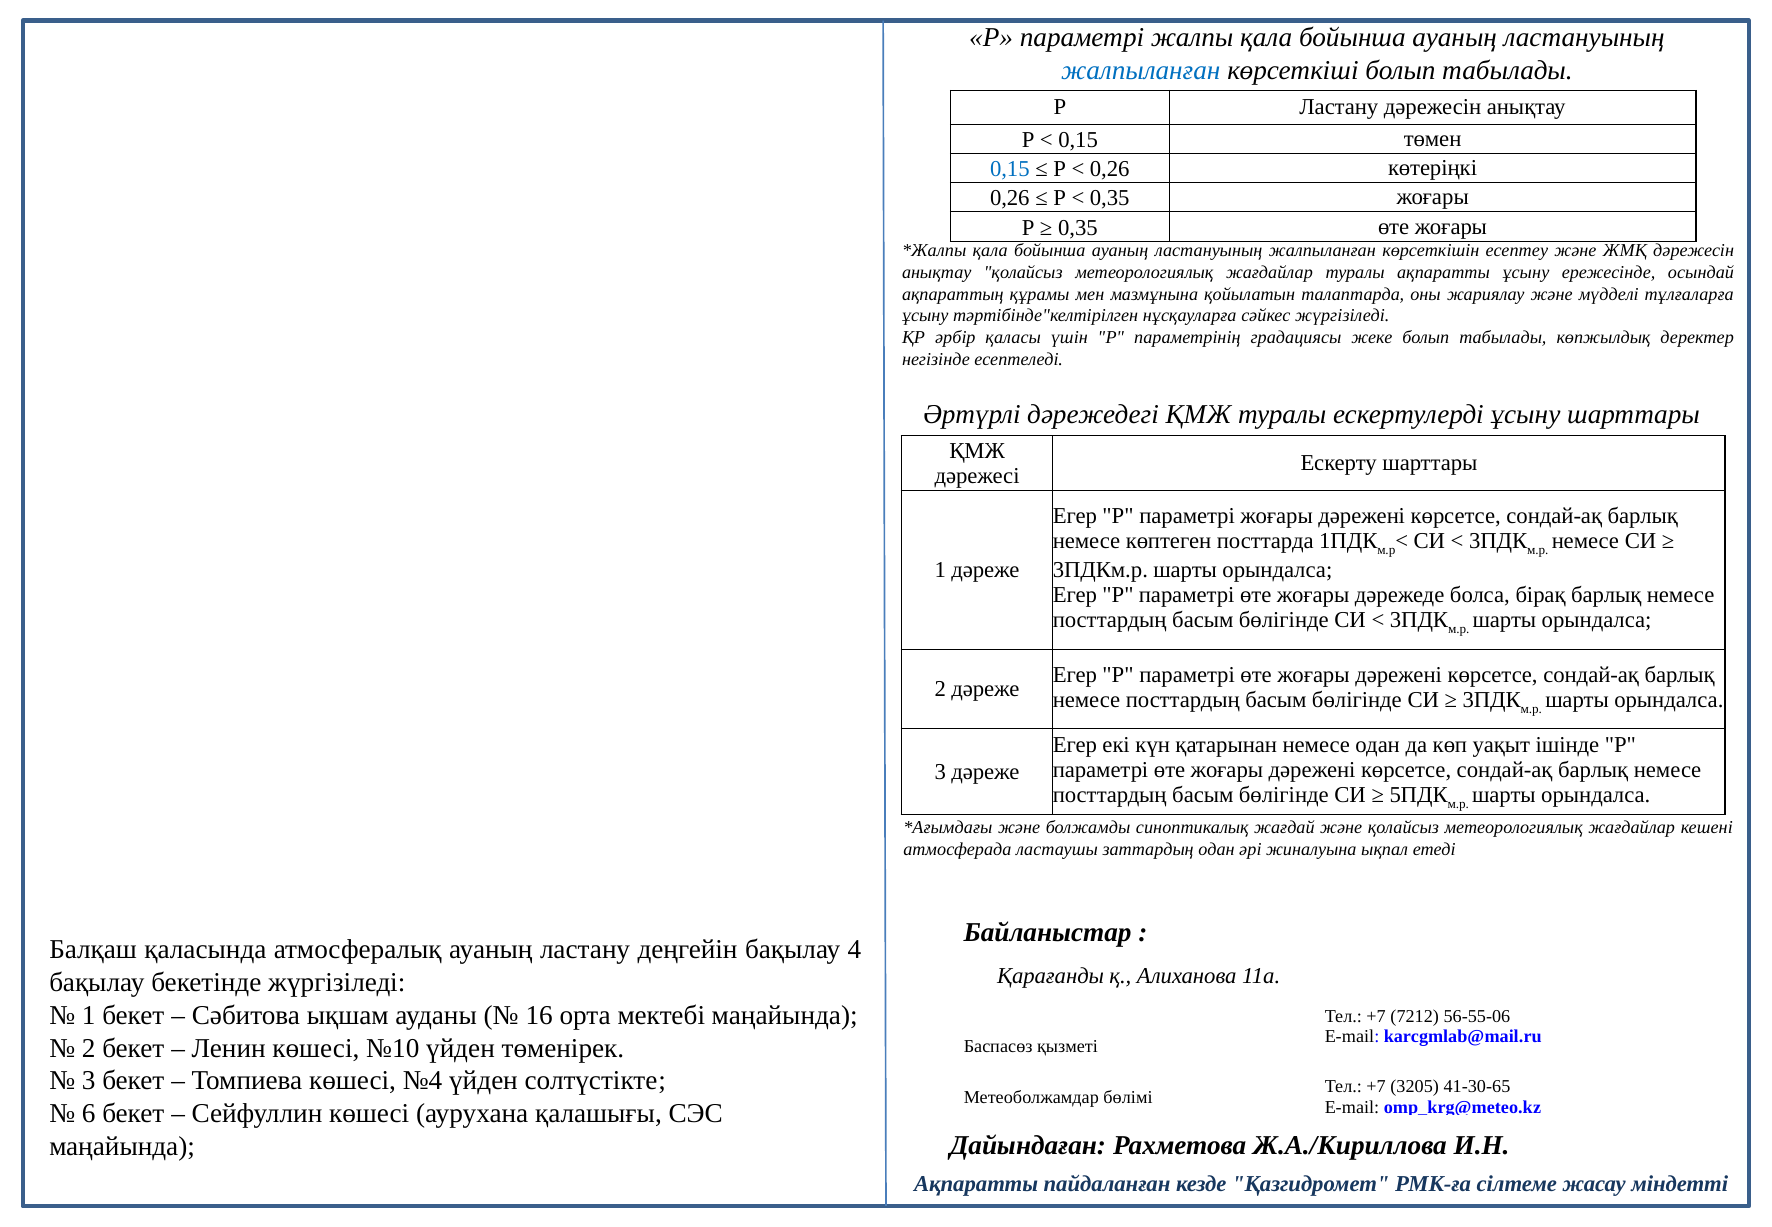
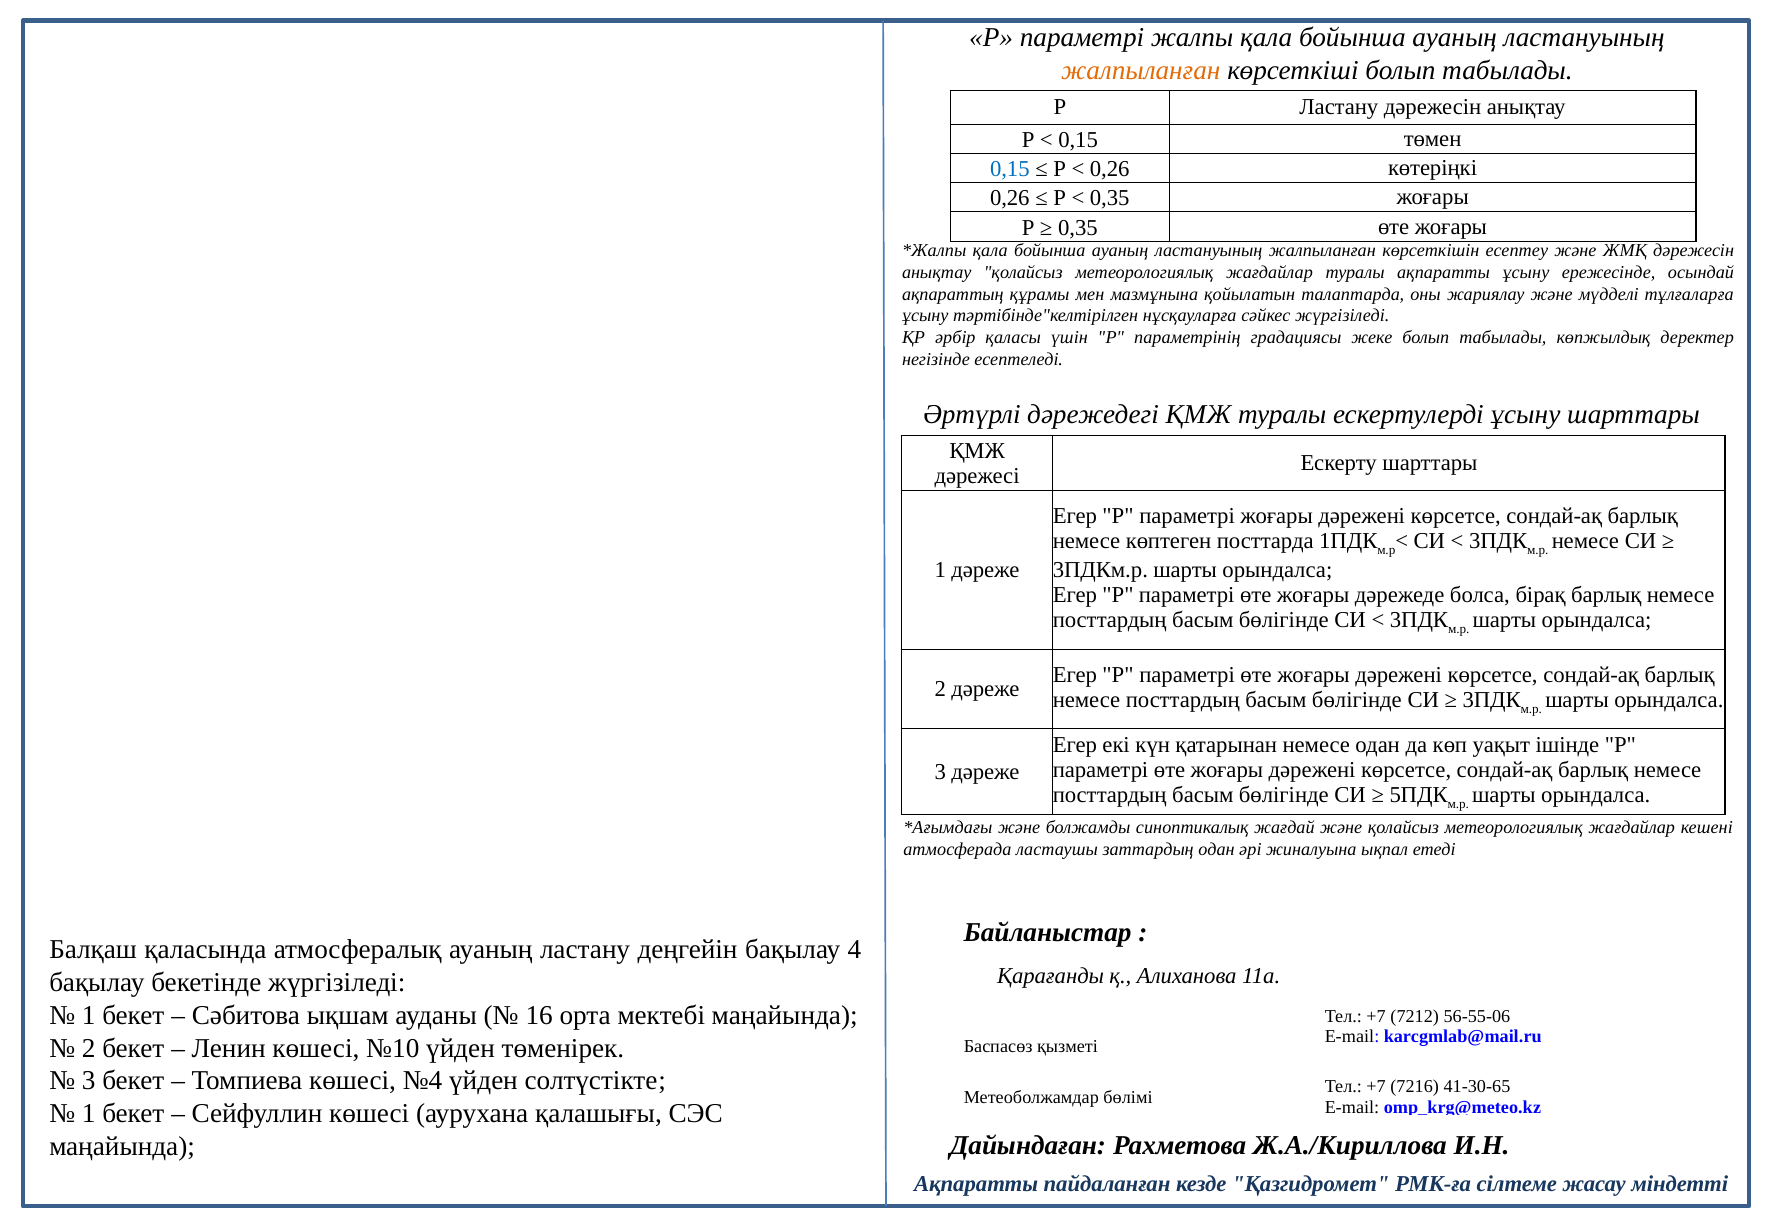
жалпыланған at (1141, 70) colour: blue -> orange
3205: 3205 -> 7216
6 at (89, 1113): 6 -> 1
